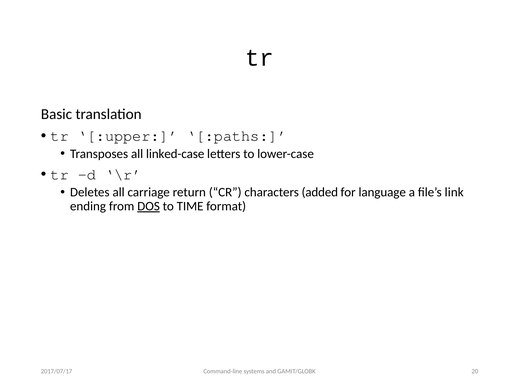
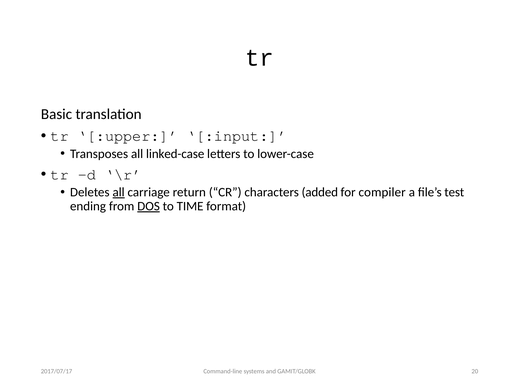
:paths: :paths -> :input
all at (119, 192) underline: none -> present
language: language -> compiler
link: link -> test
